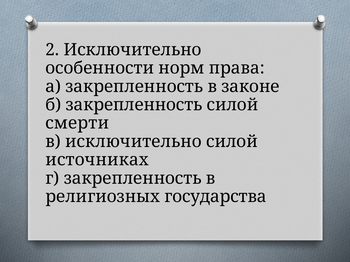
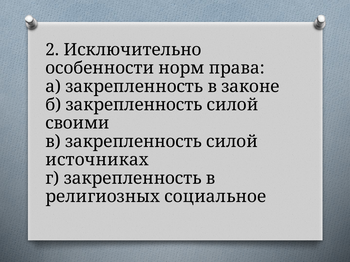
смерти: смерти -> своими
в исключительно: исключительно -> закрепленность
государства: государства -> социальное
